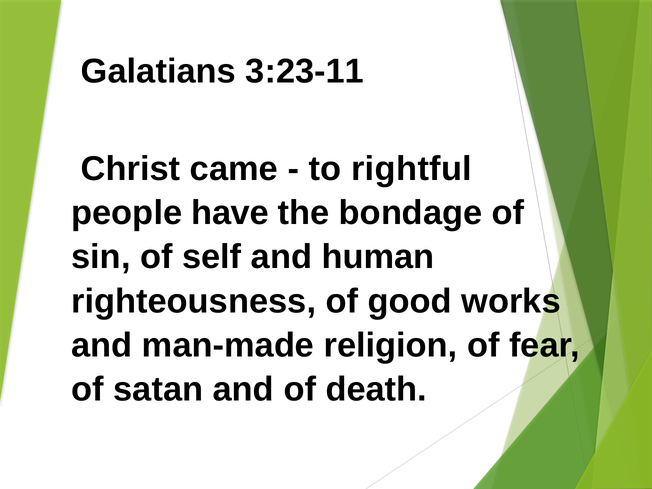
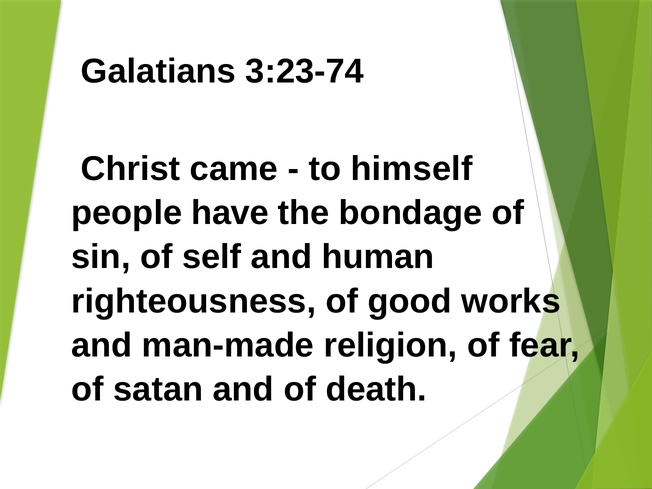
3:23-11: 3:23-11 -> 3:23-74
rightful: rightful -> himself
